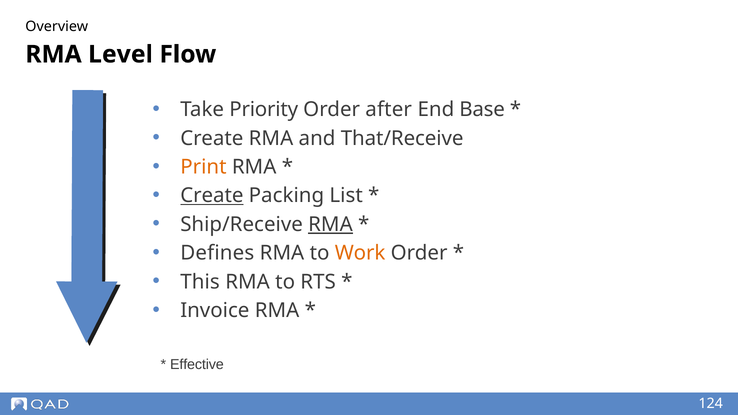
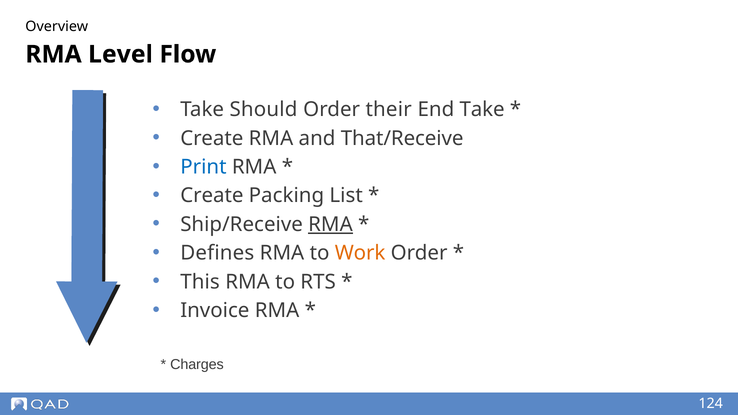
Priority: Priority -> Should
after: after -> their
End Base: Base -> Take
Print colour: orange -> blue
Create at (212, 196) underline: present -> none
Effective: Effective -> Charges
